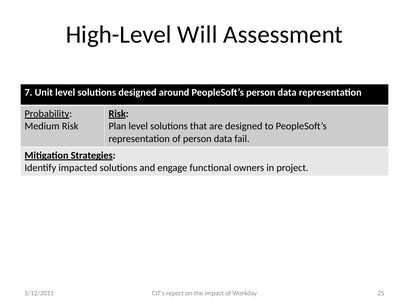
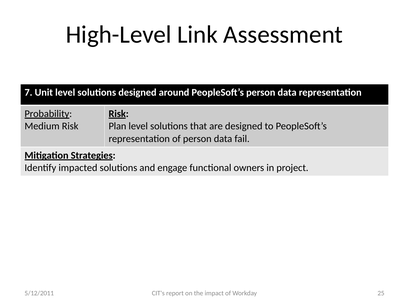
Will: Will -> Link
